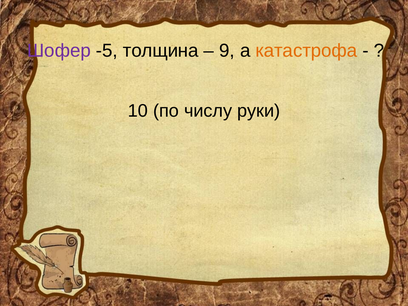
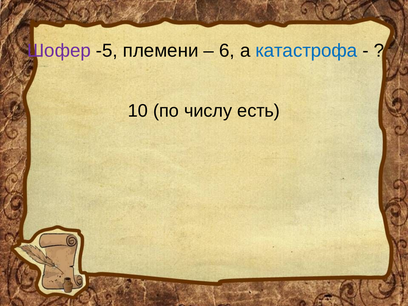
толщина: толщина -> племени
9: 9 -> 6
катастрофа colour: orange -> blue
руки: руки -> есть
